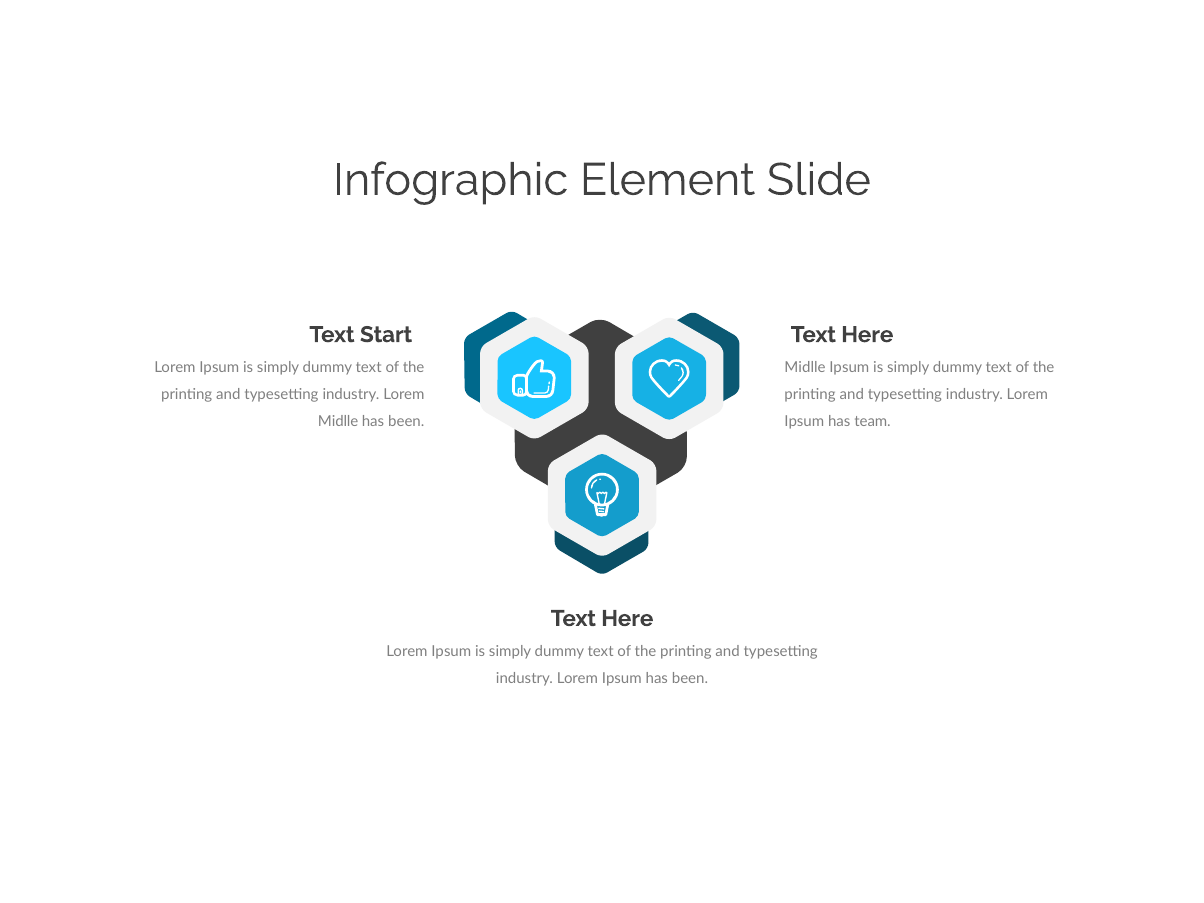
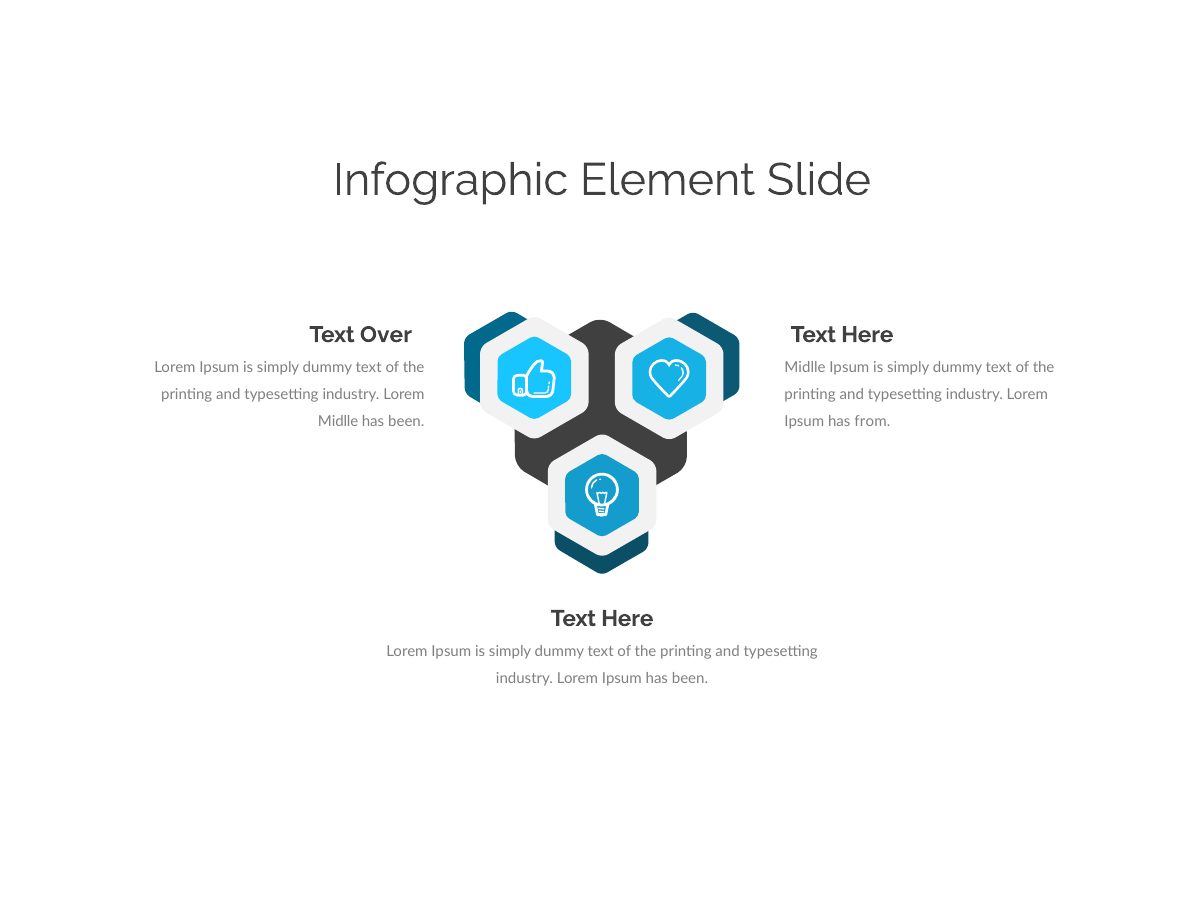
Start: Start -> Over
team: team -> from
